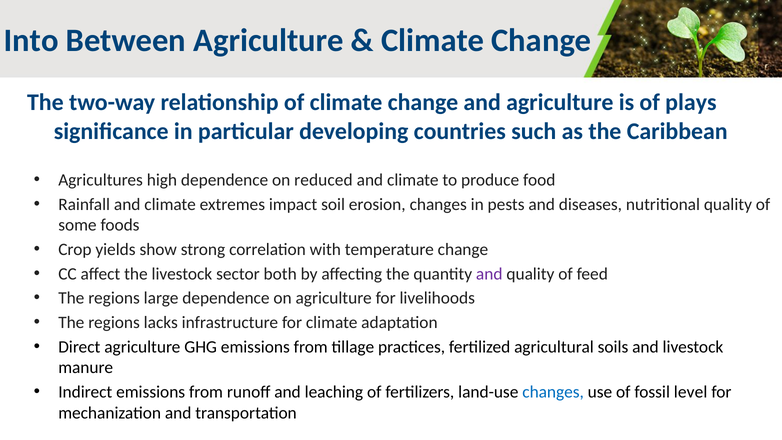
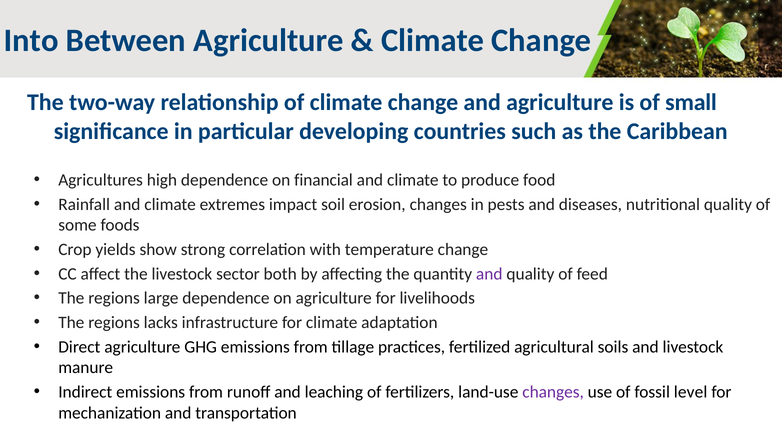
plays: plays -> small
reduced: reduced -> financial
changes at (553, 392) colour: blue -> purple
